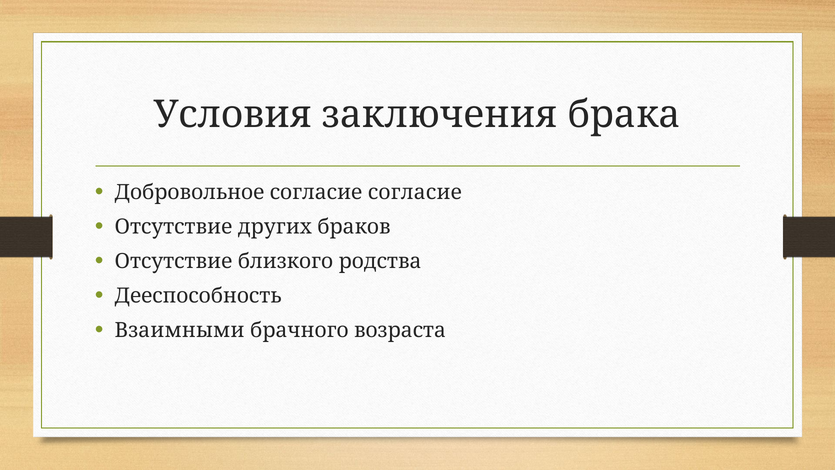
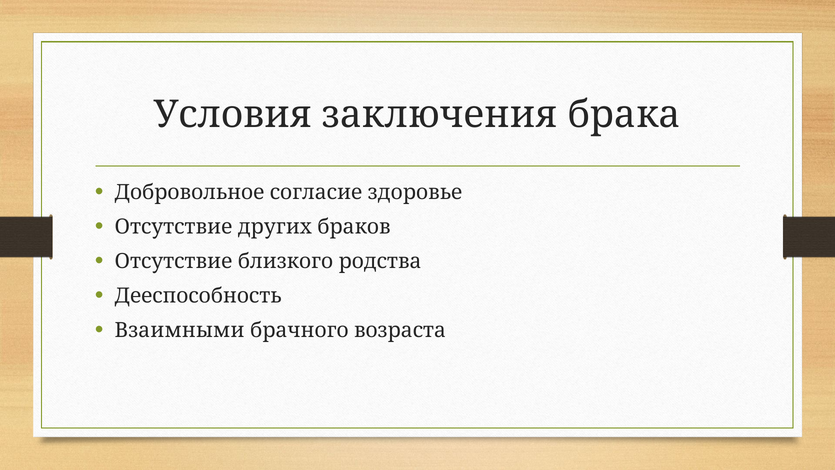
согласие согласие: согласие -> здоровье
